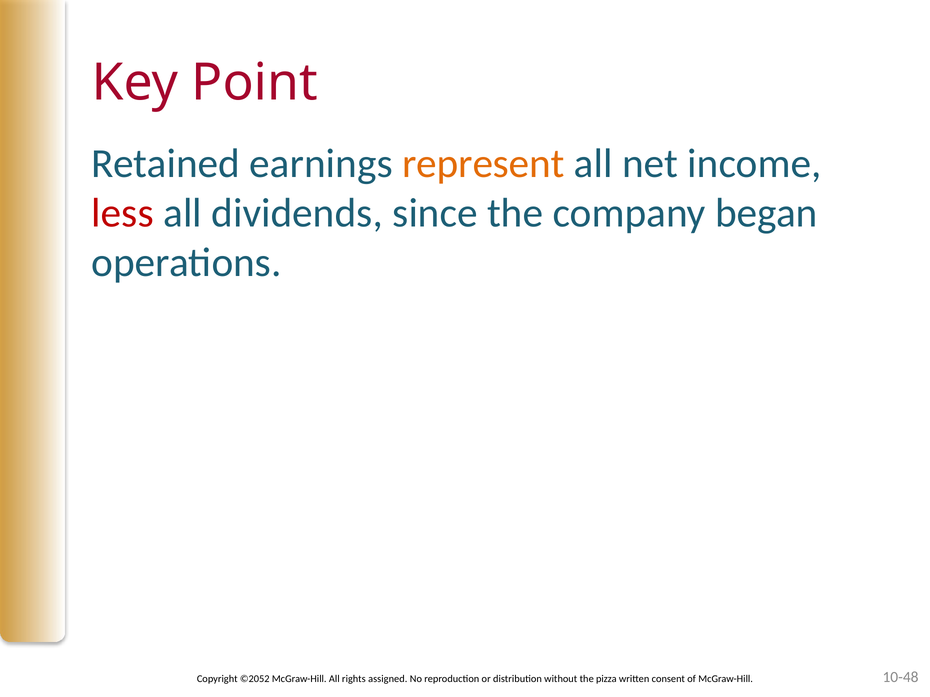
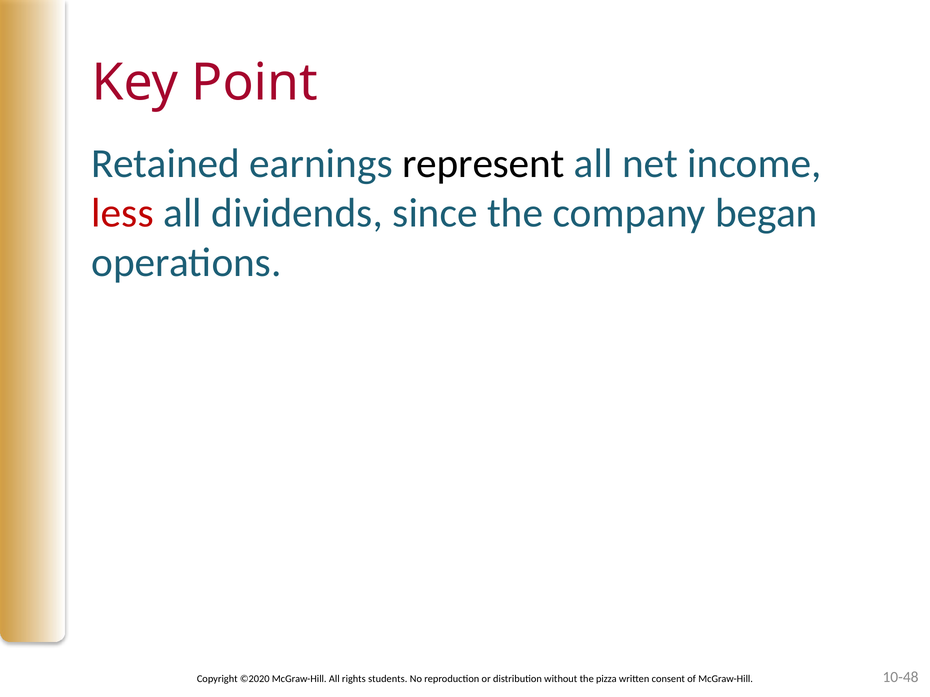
represent colour: orange -> black
©2052: ©2052 -> ©2020
assigned: assigned -> students
